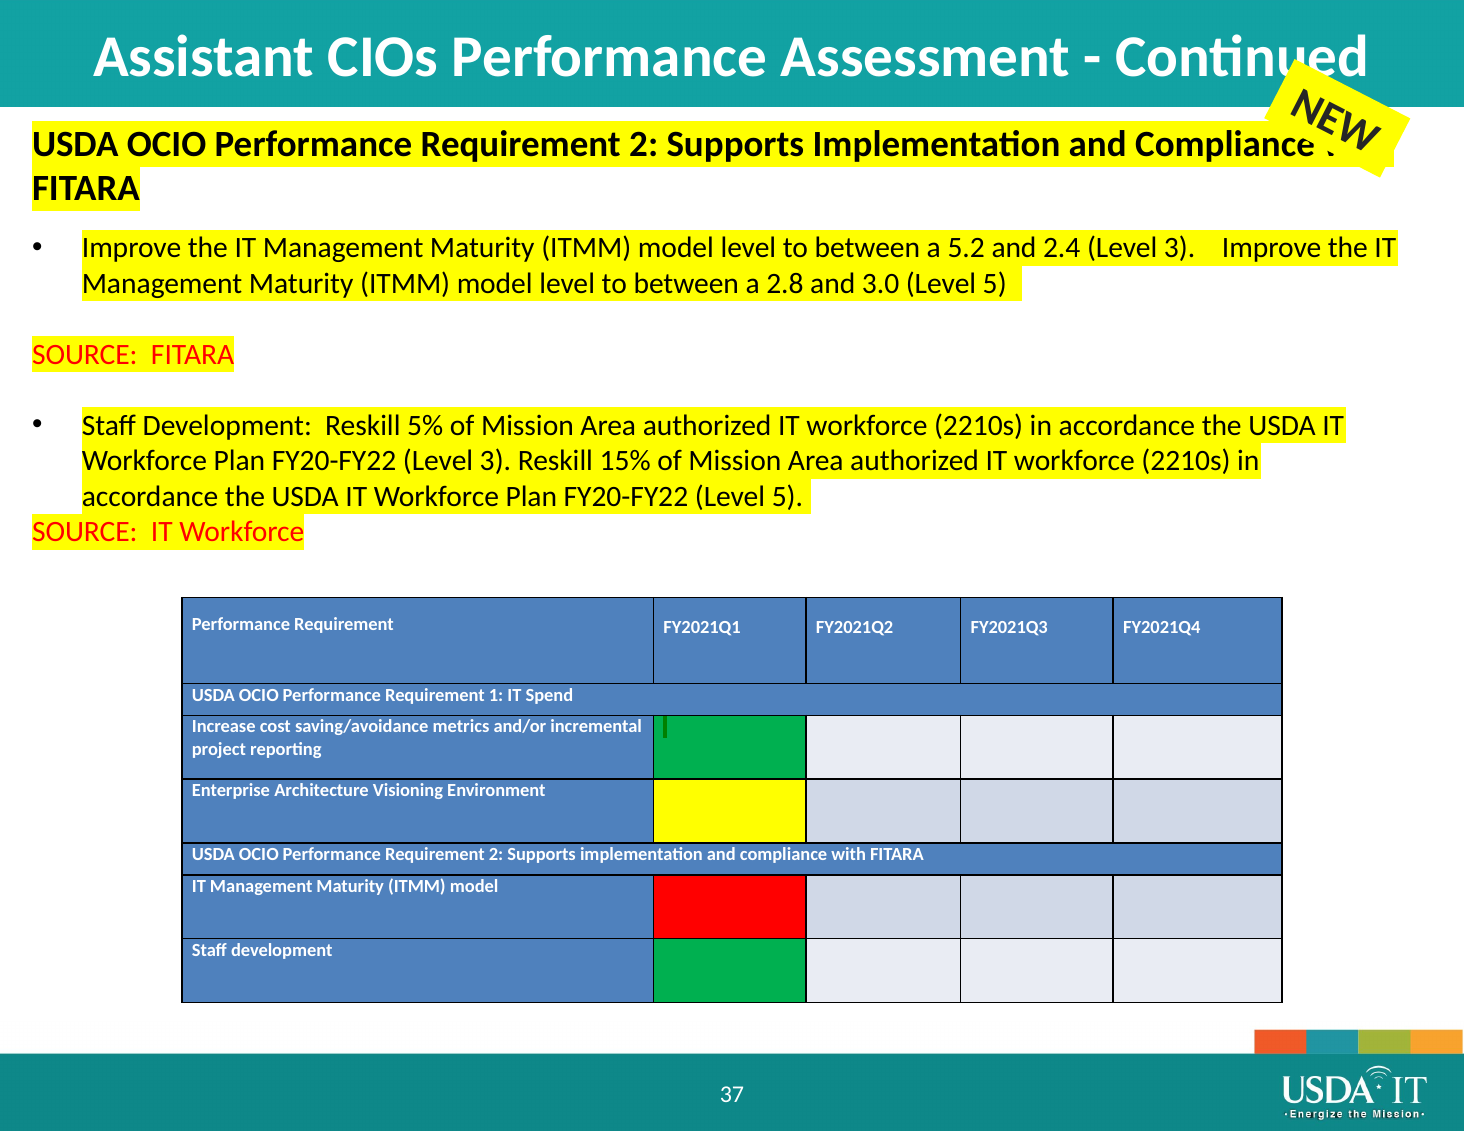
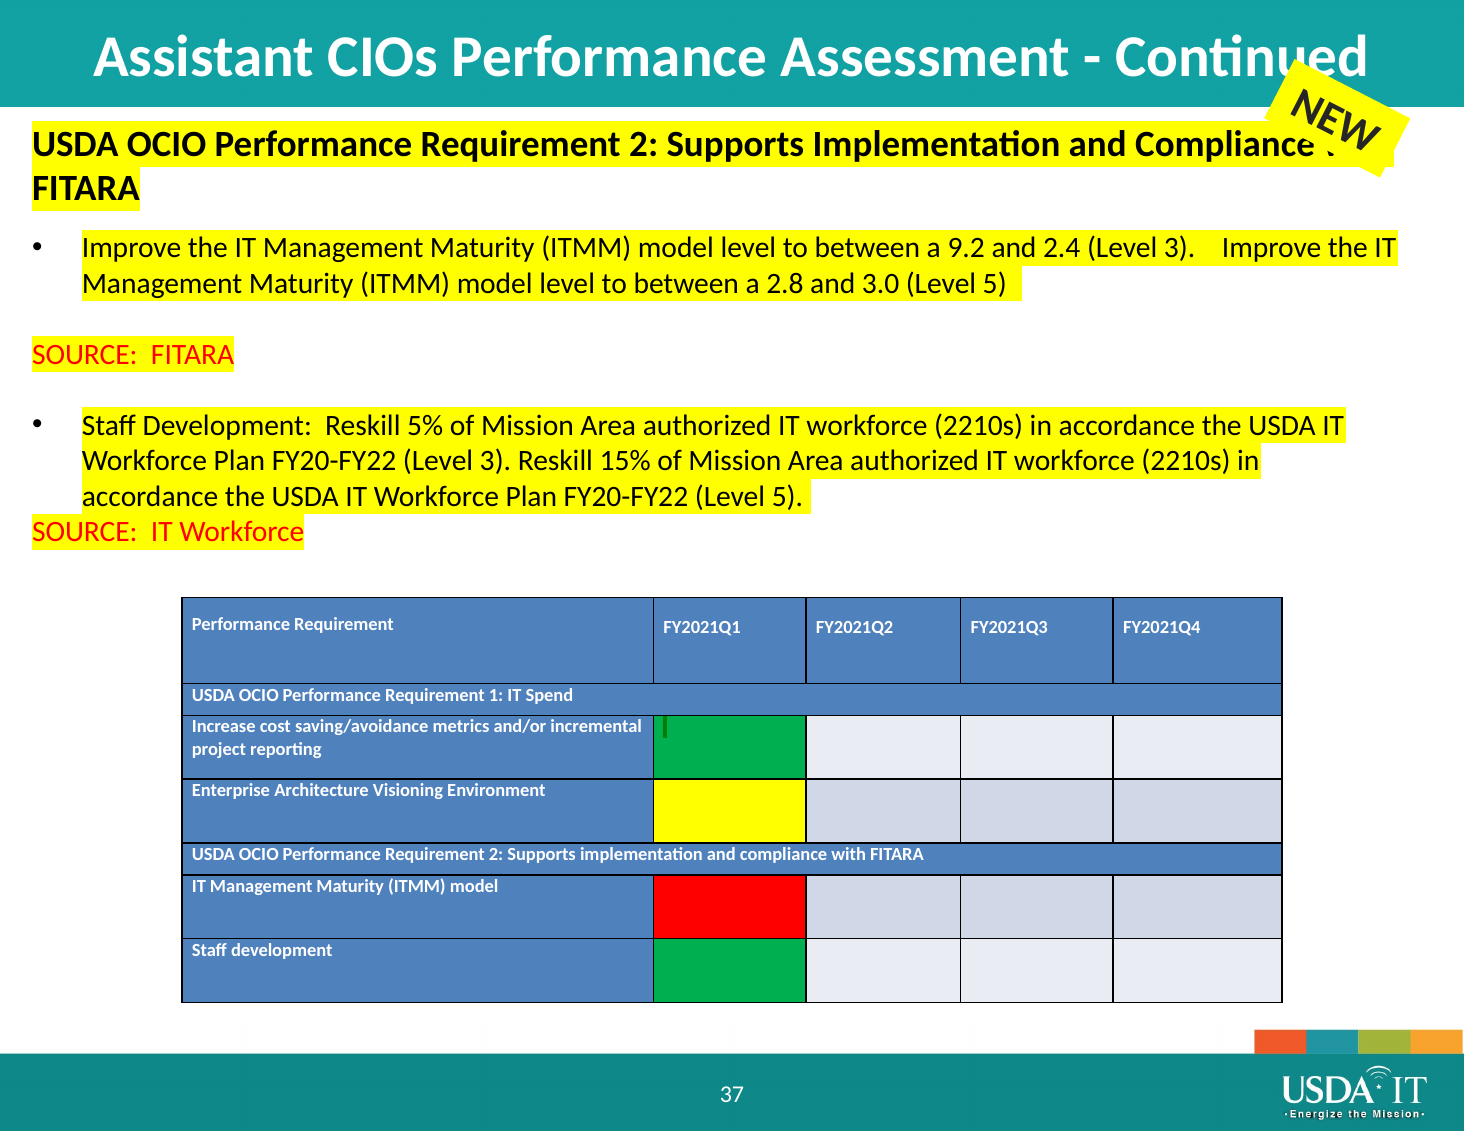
5.2: 5.2 -> 9.2
